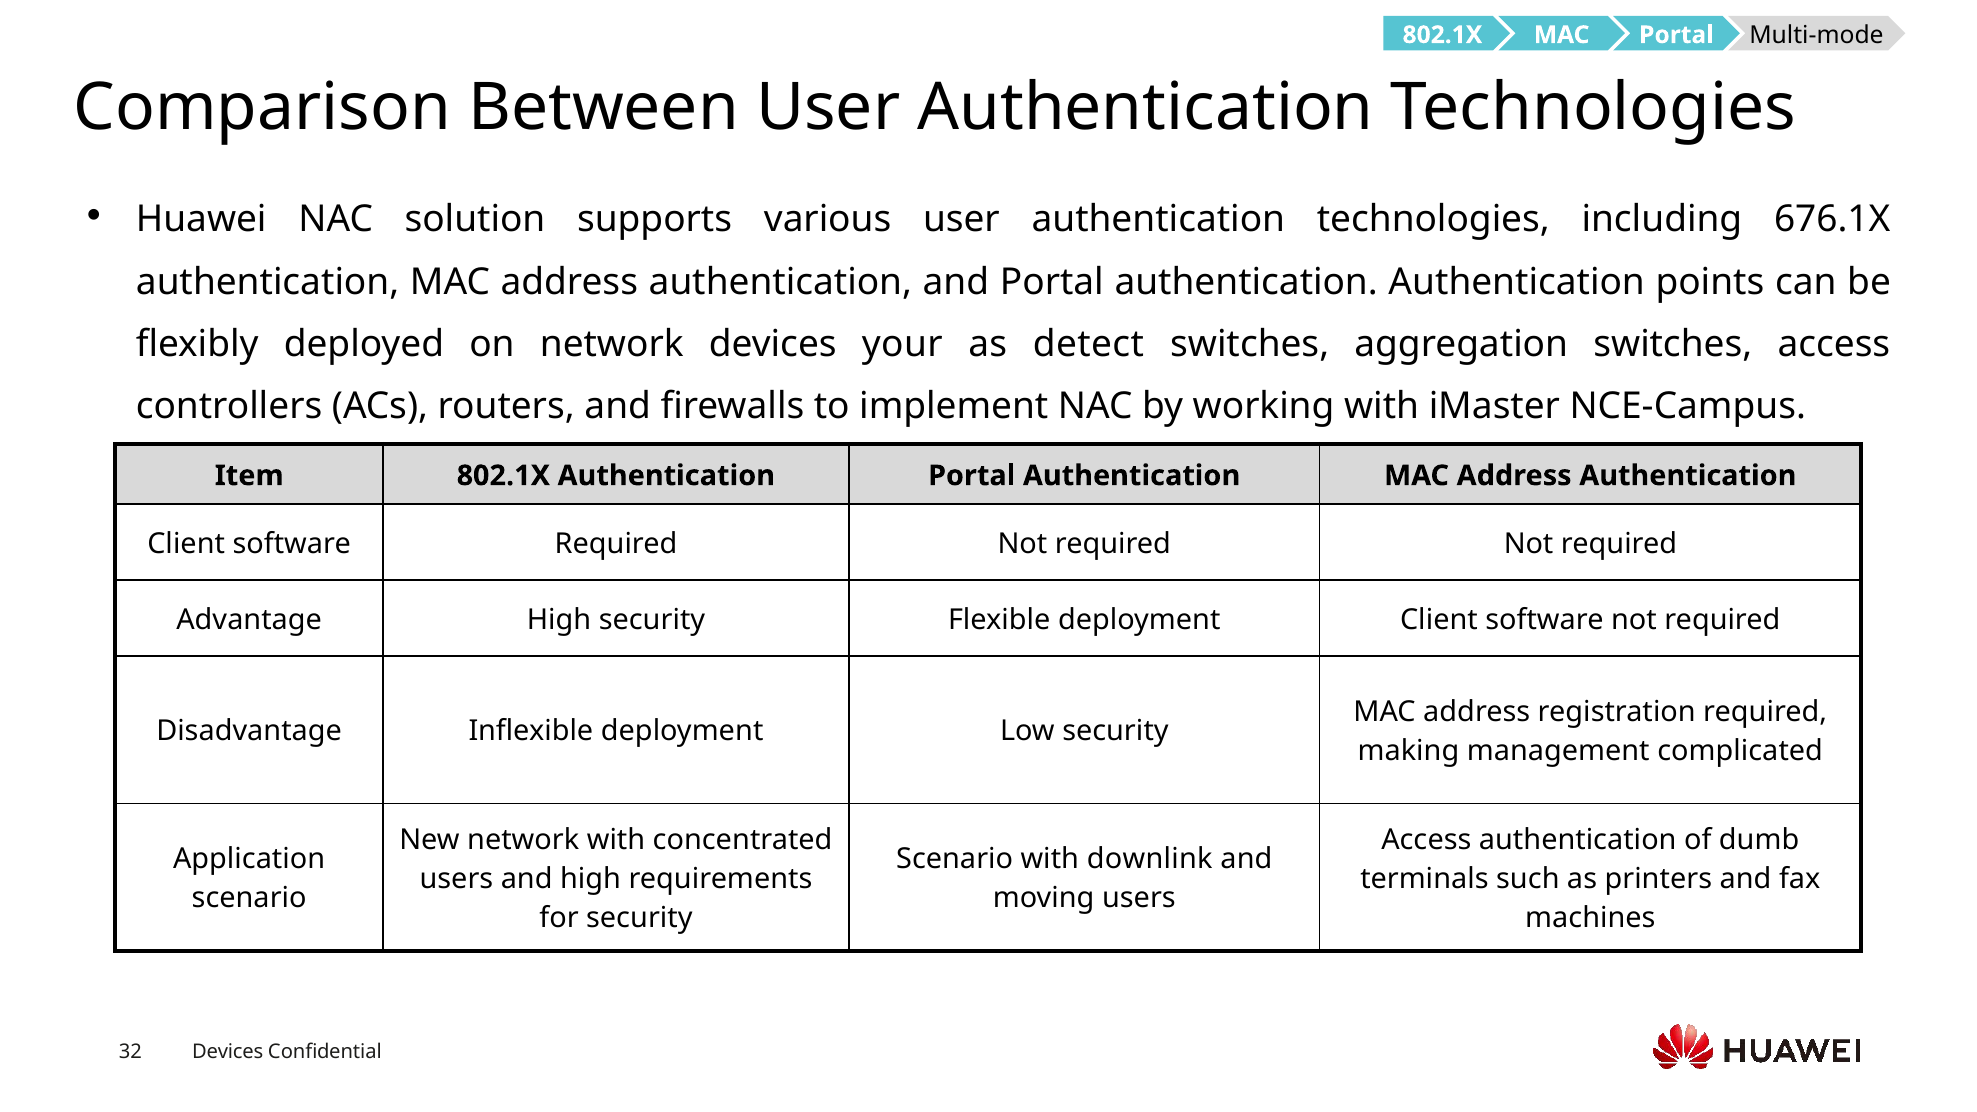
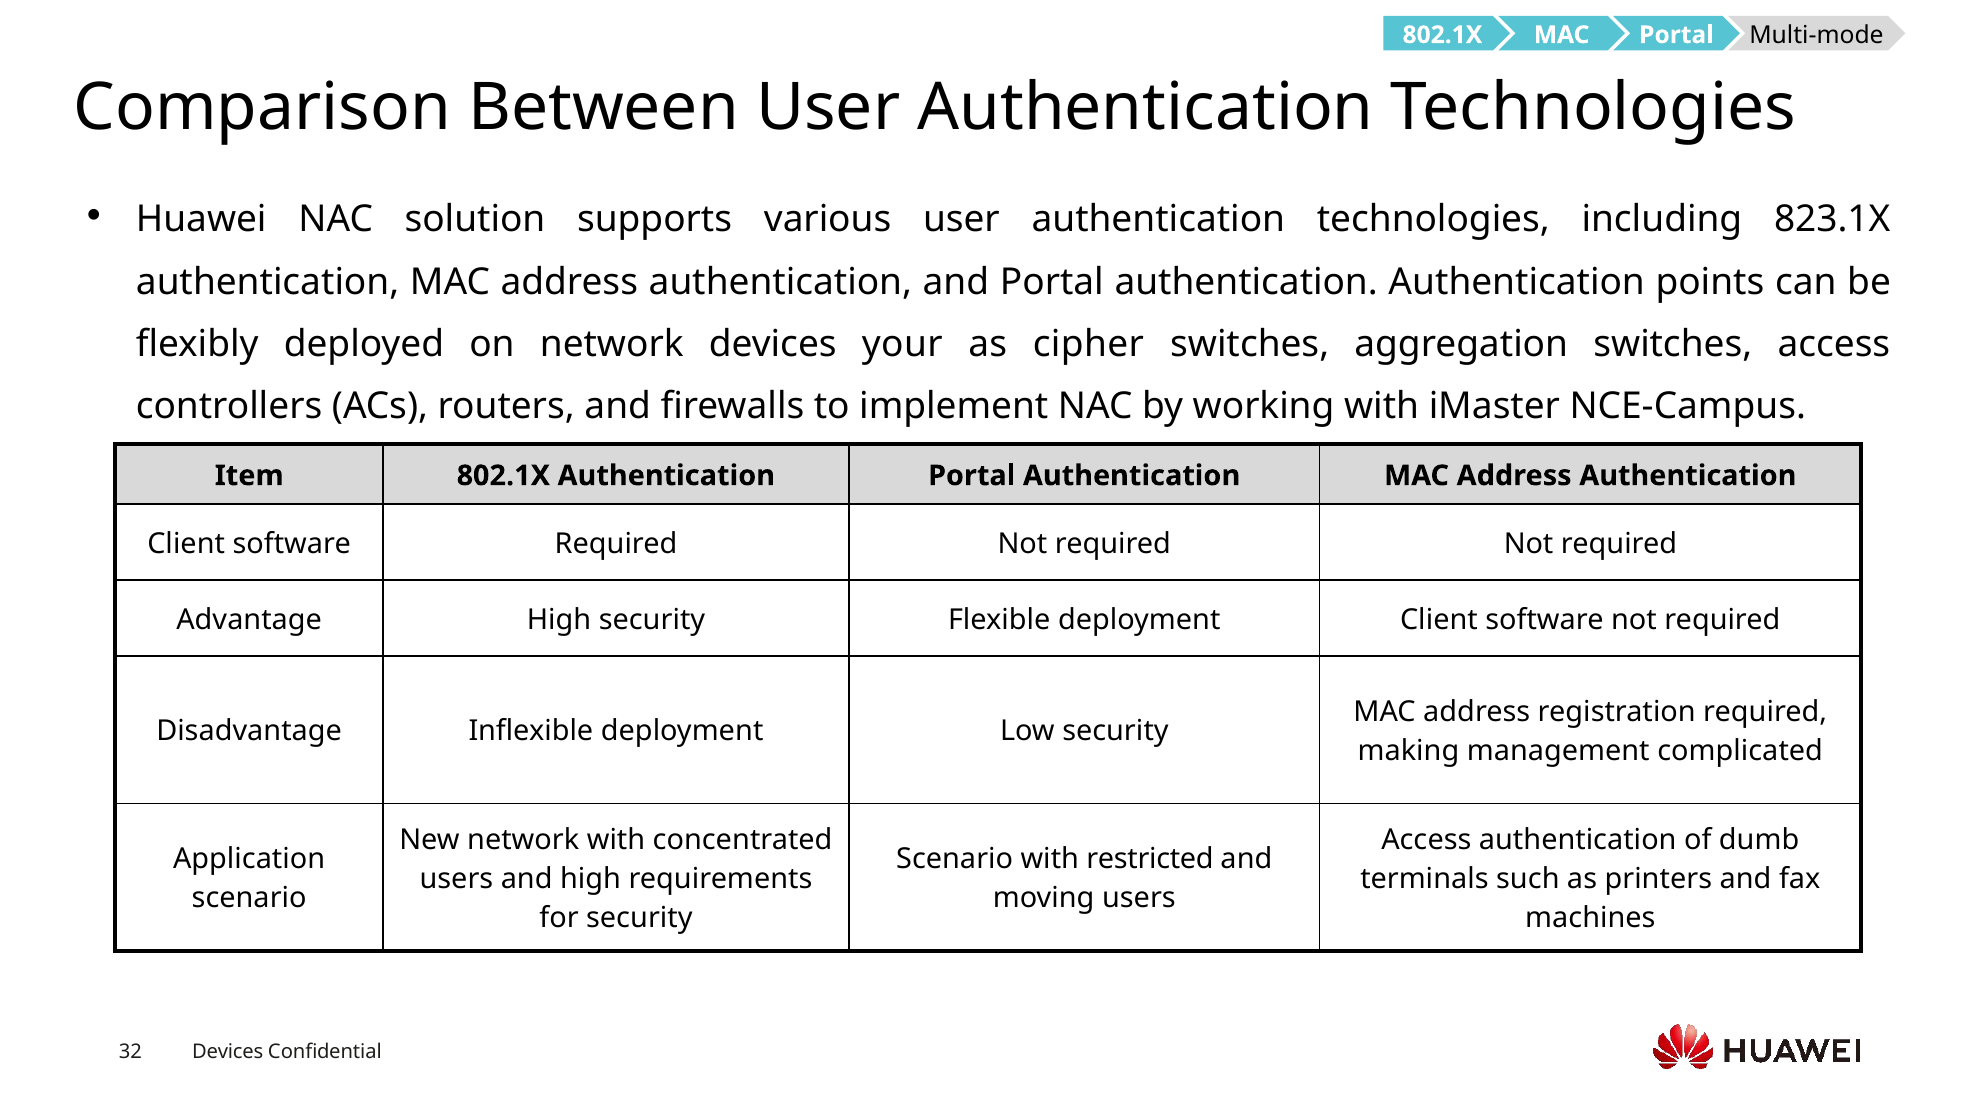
676.1X: 676.1X -> 823.1X
detect: detect -> cipher
downlink: downlink -> restricted
